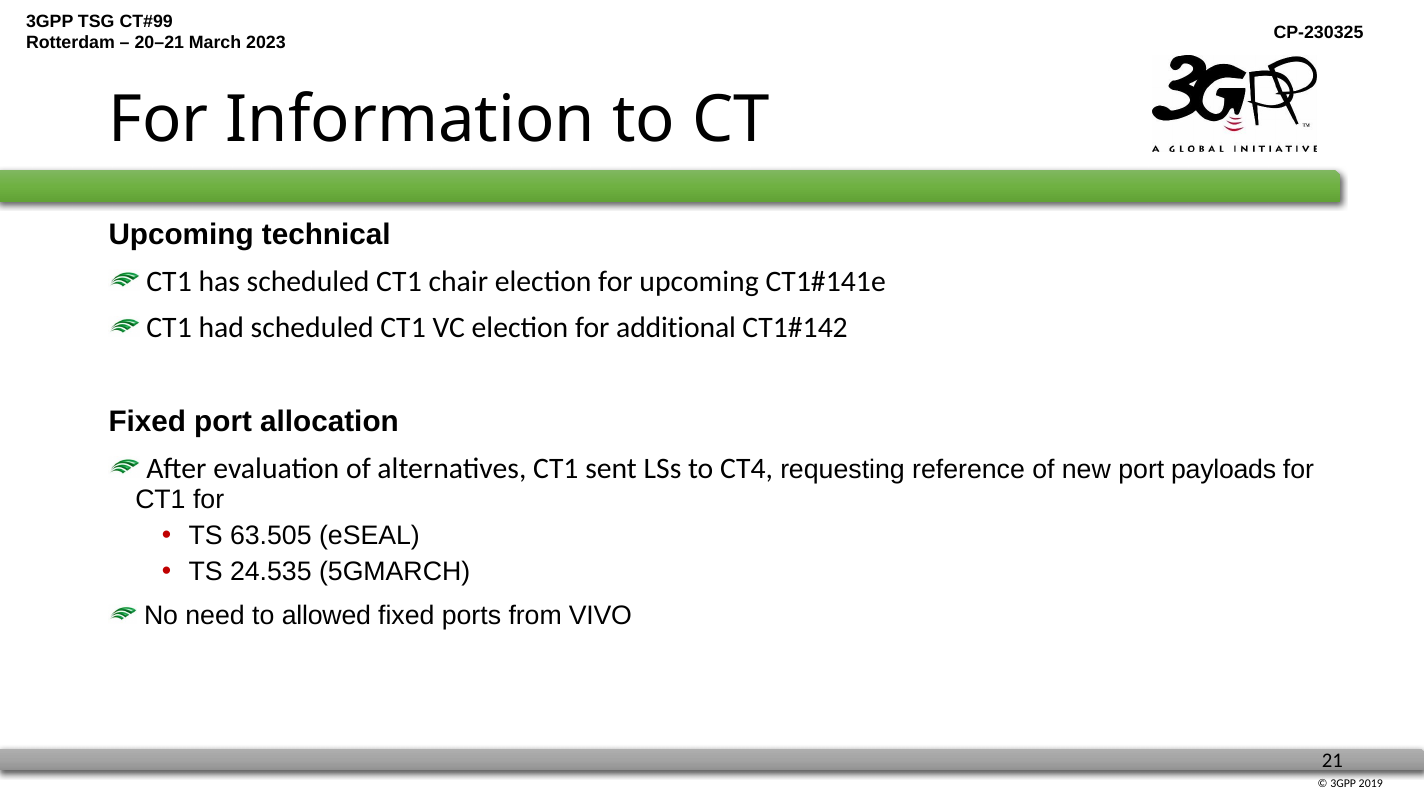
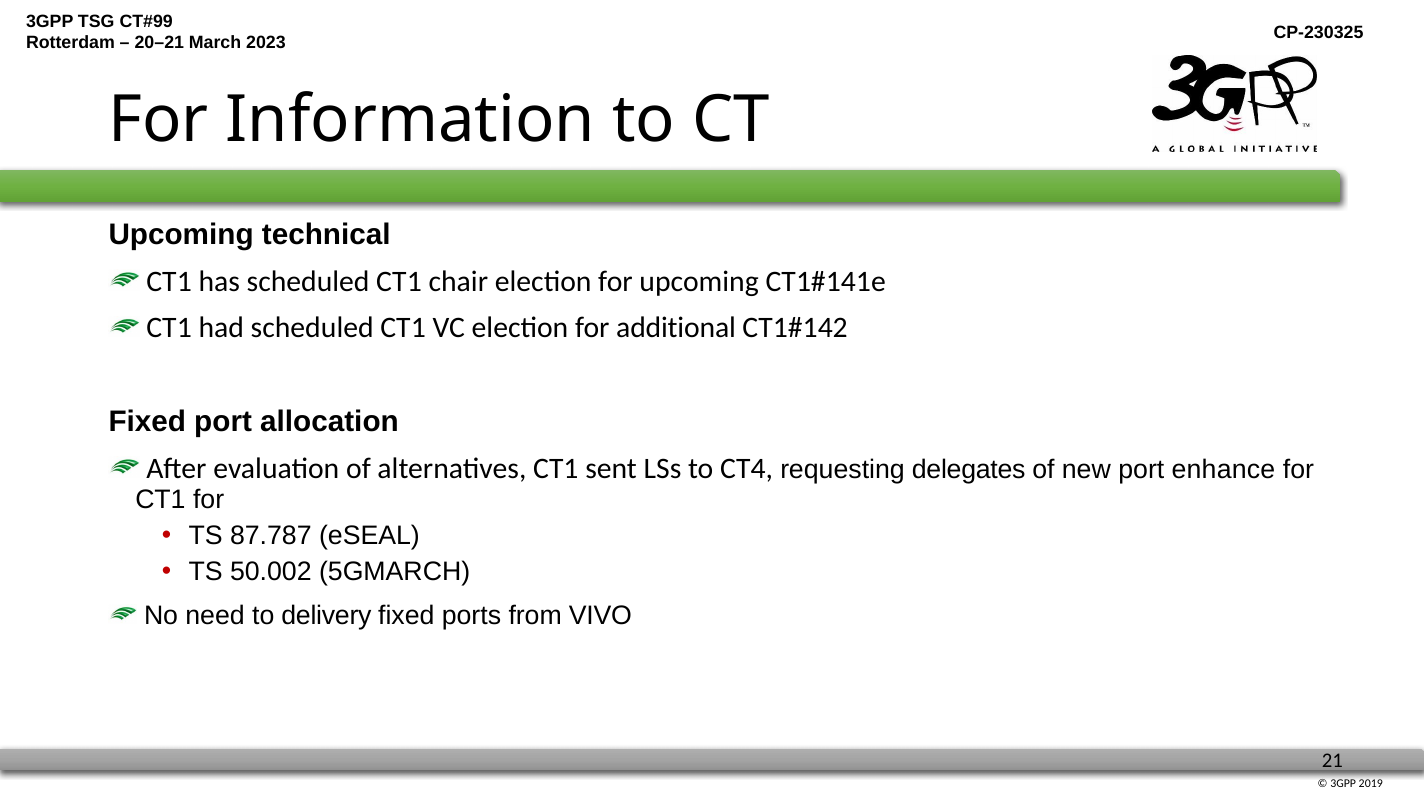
reference: reference -> delegates
payloads: payloads -> enhance
63.505: 63.505 -> 87.787
24.535: 24.535 -> 50.002
allowed: allowed -> delivery
